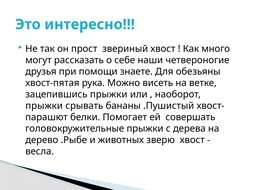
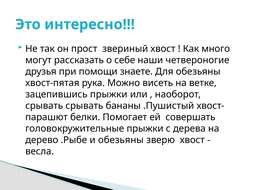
прыжки at (44, 106): прыжки -> срывать
и животных: животных -> обезьяны
